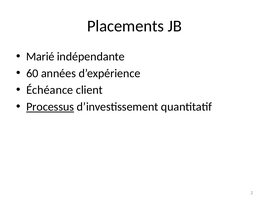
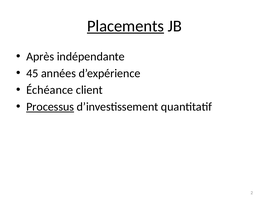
Placements underline: none -> present
Marié: Marié -> Après
60: 60 -> 45
